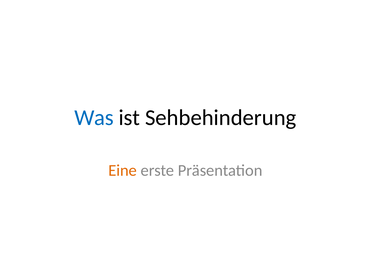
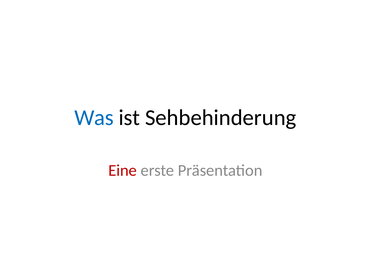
Eine colour: orange -> red
